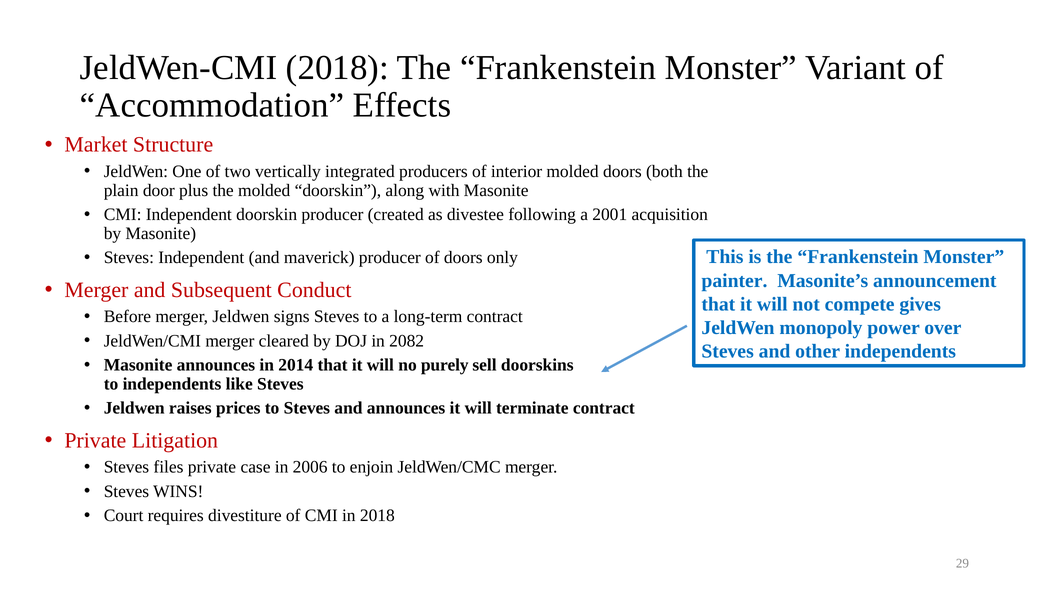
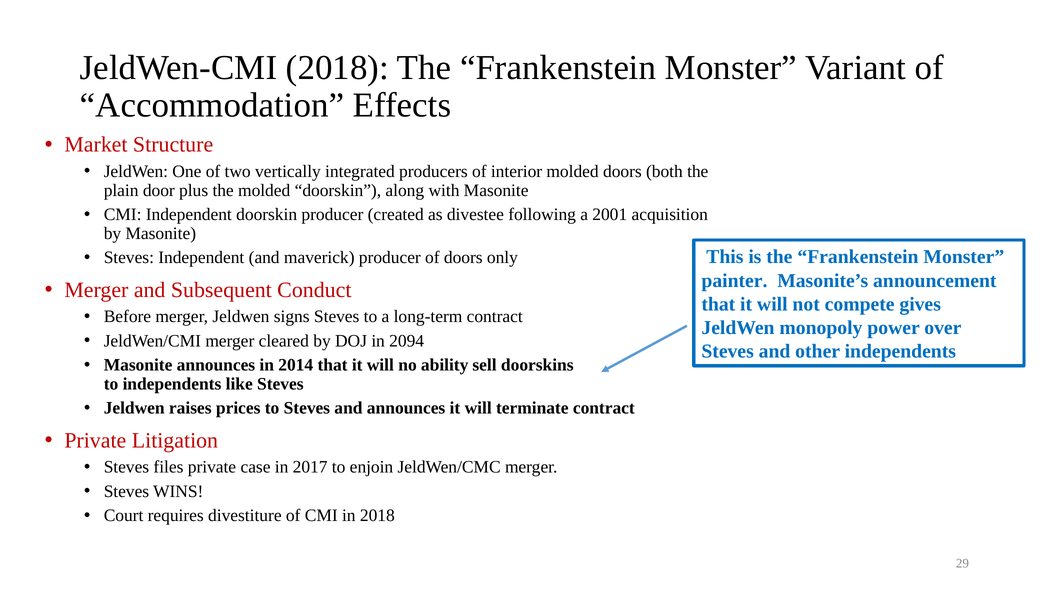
2082: 2082 -> 2094
purely: purely -> ability
2006: 2006 -> 2017
